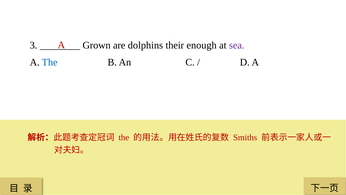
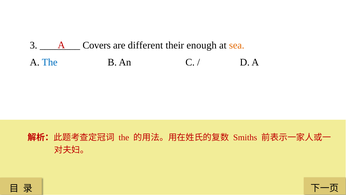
Grown: Grown -> Covers
dolphins: dolphins -> different
sea colour: purple -> orange
